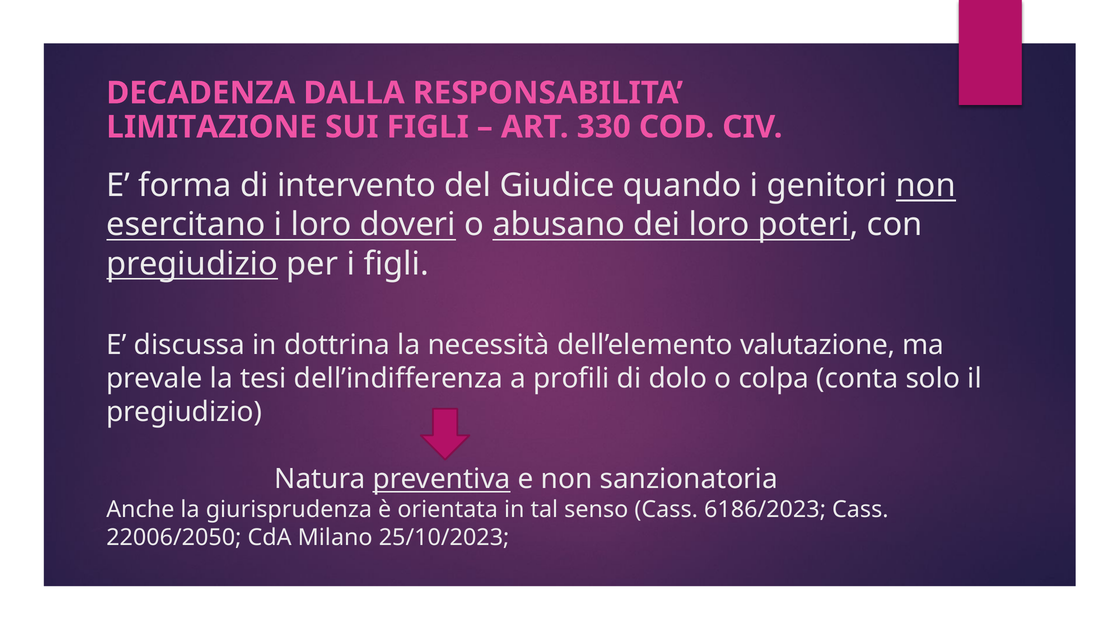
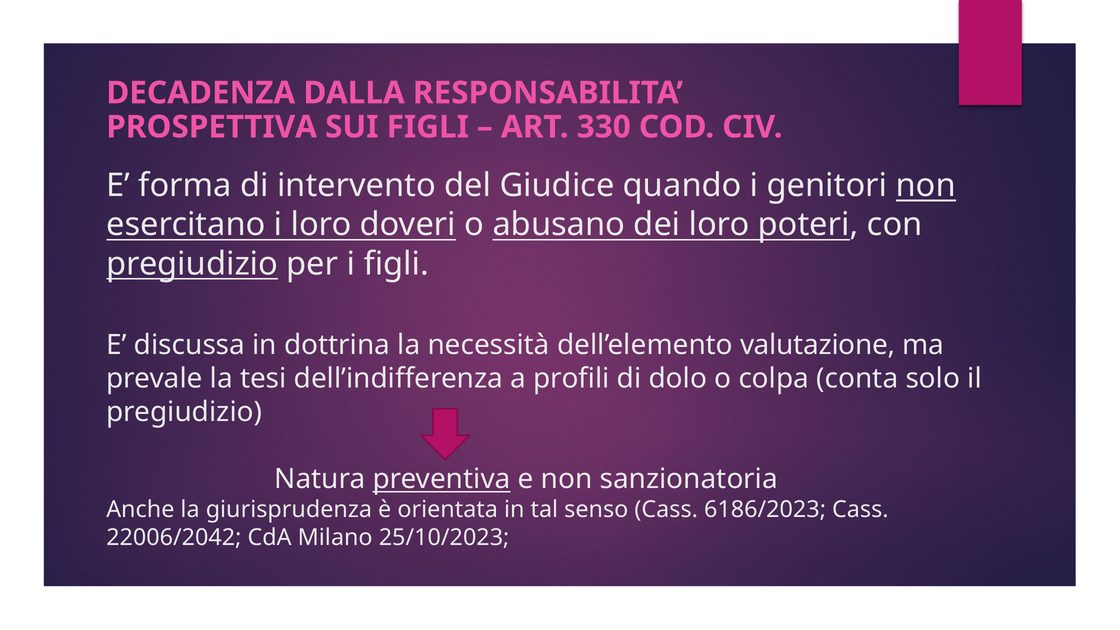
LIMITAZIONE: LIMITAZIONE -> PROSPETTIVA
22006/2050: 22006/2050 -> 22006/2042
